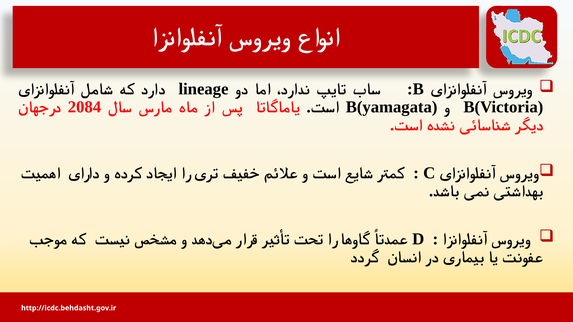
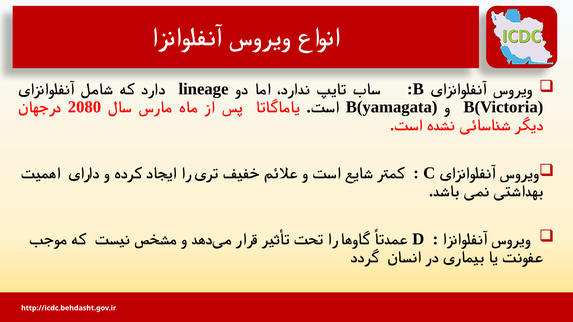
2084: 2084 -> 2080
